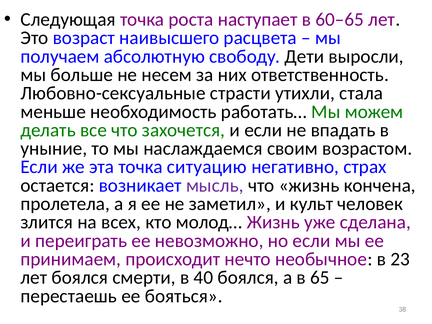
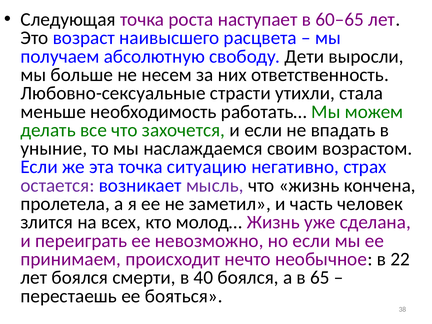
остается colour: black -> purple
культ: культ -> часть
23: 23 -> 22
